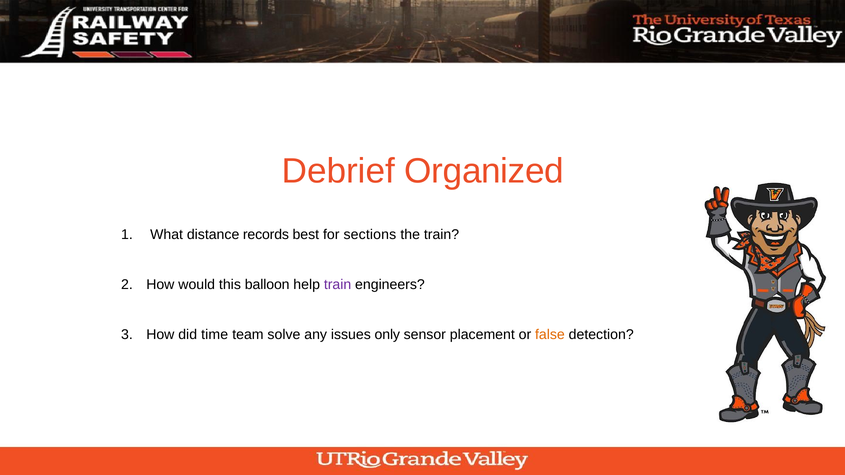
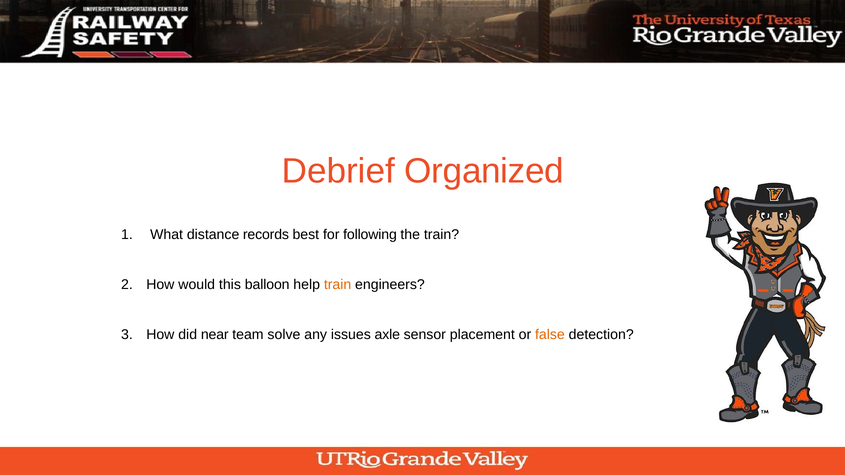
sections: sections -> following
train at (338, 285) colour: purple -> orange
time: time -> near
only: only -> axle
